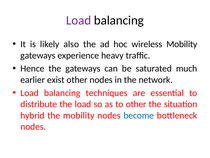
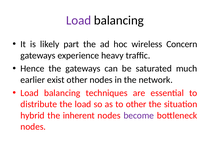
also: also -> part
wireless Mobility: Mobility -> Concern
the mobility: mobility -> inherent
become colour: blue -> purple
